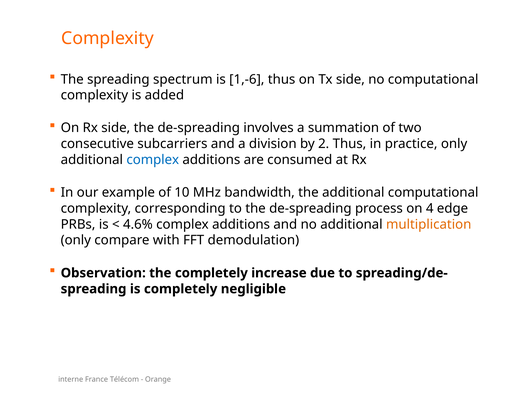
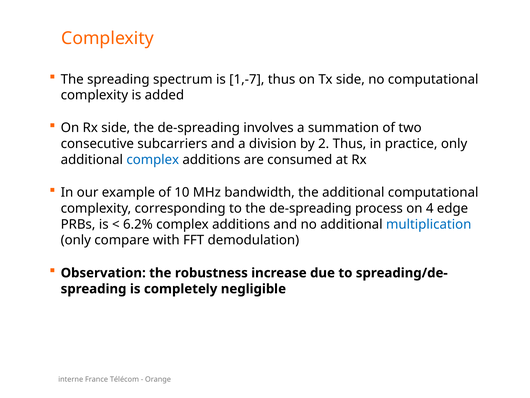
1,-6: 1,-6 -> 1,-7
4.6%: 4.6% -> 6.2%
multiplication colour: orange -> blue
the completely: completely -> robustness
